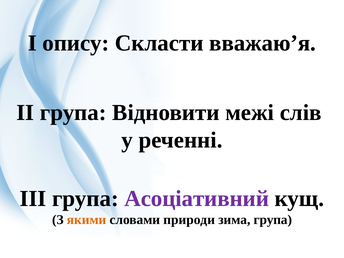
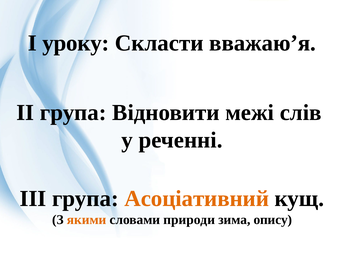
опису: опису -> уроку
Асоціативний colour: purple -> orange
зима група: група -> опису
